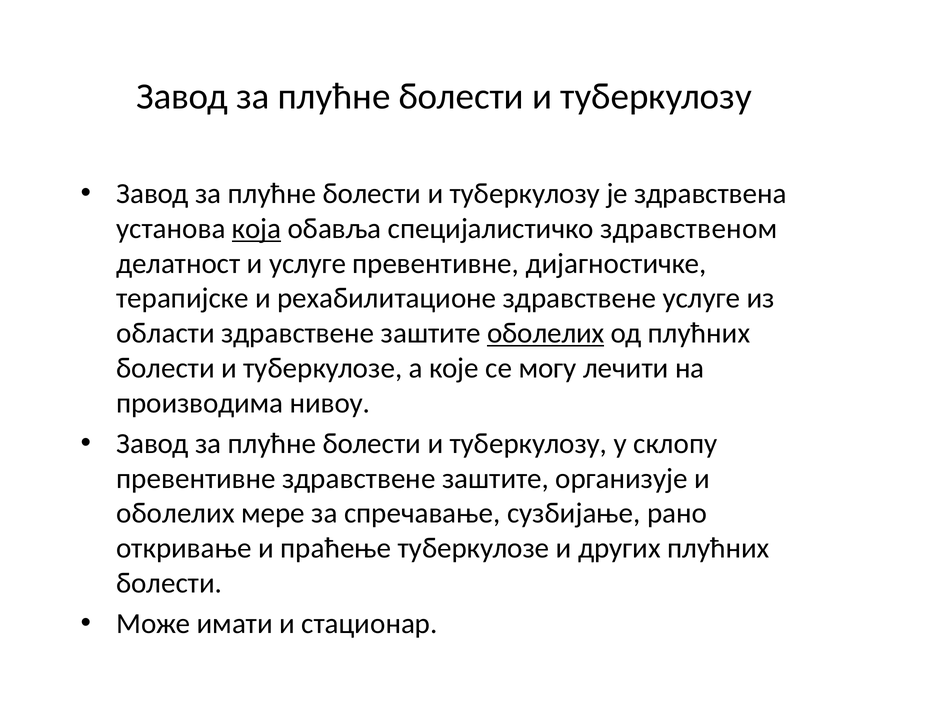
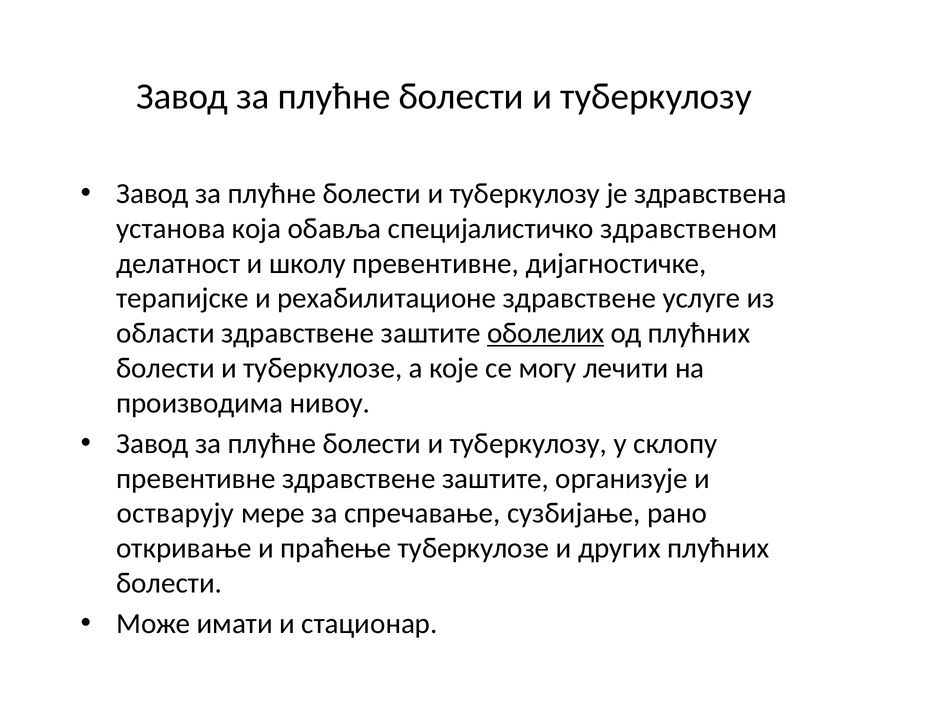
која underline: present -> none
и услуге: услуге -> школу
оболелих at (176, 513): оболелих -> остварују
